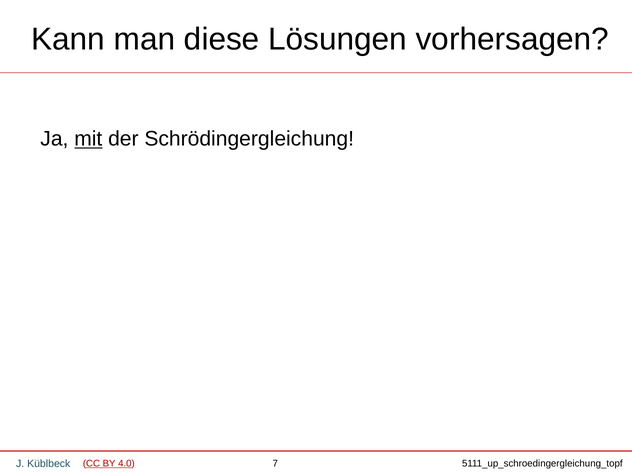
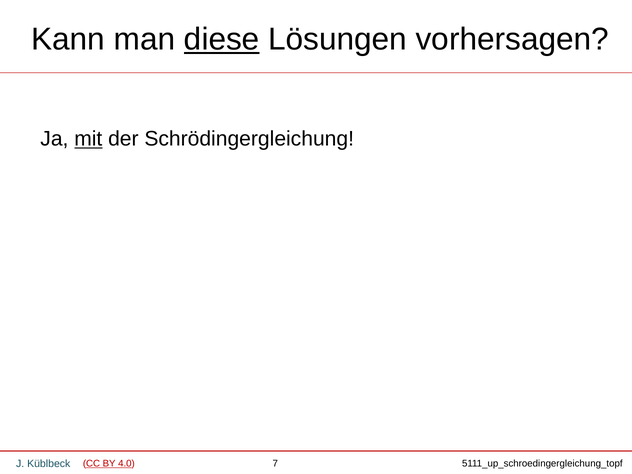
diese underline: none -> present
